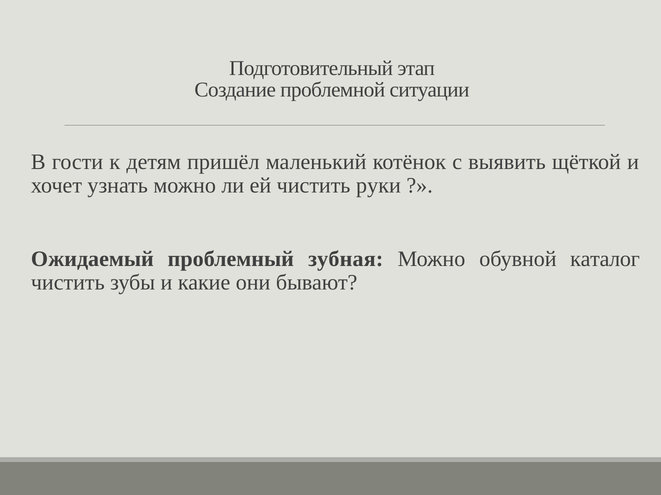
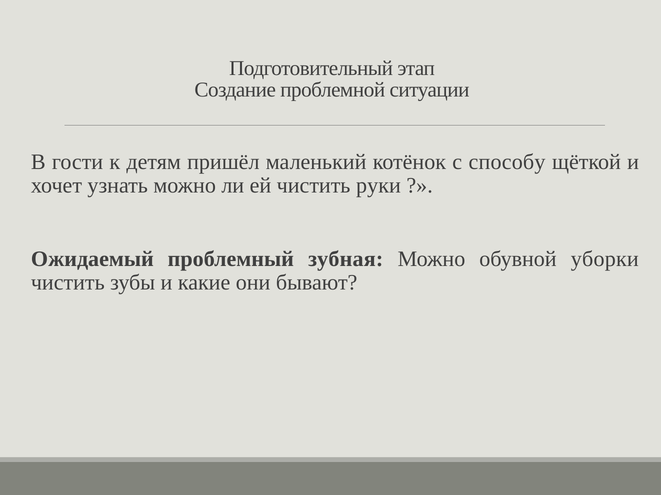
выявить: выявить -> способу
каталог: каталог -> уборки
